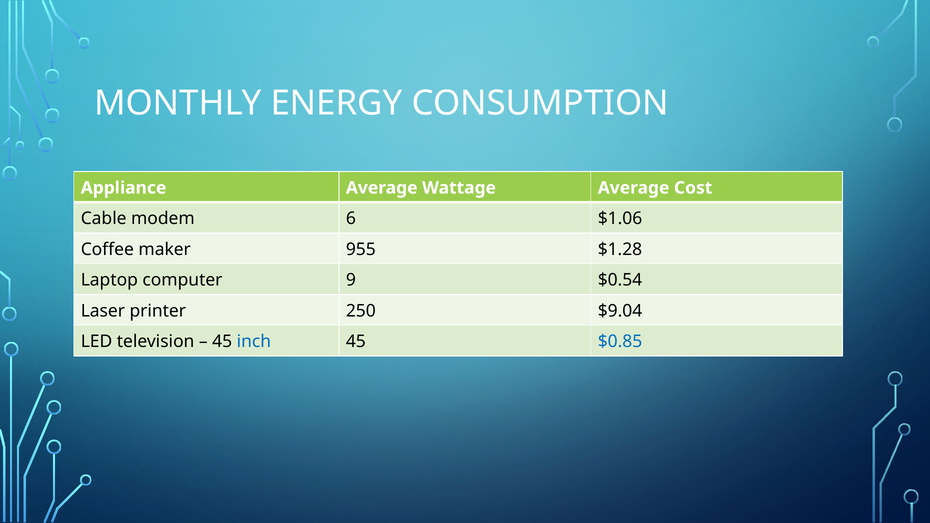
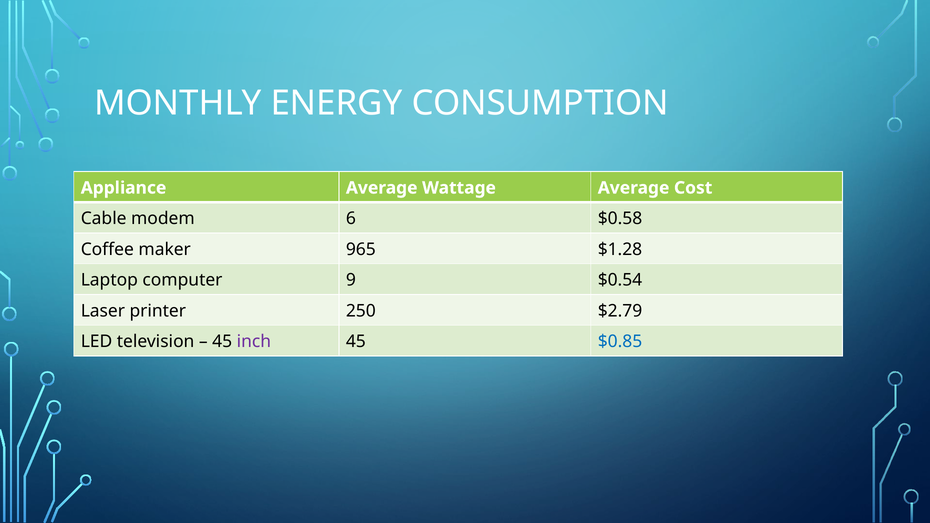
$1.06: $1.06 -> $0.58
955: 955 -> 965
$9.04: $9.04 -> $2.79
inch colour: blue -> purple
